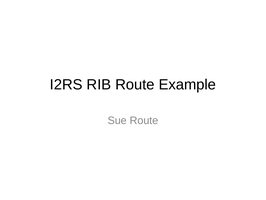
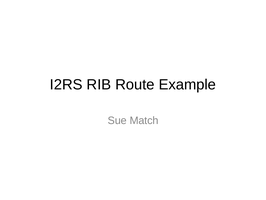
Sue Route: Route -> Match
